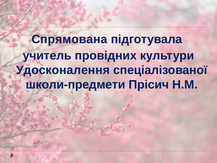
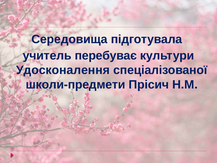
Спрямована: Спрямована -> Середовища
провідних: провідних -> перебуває
